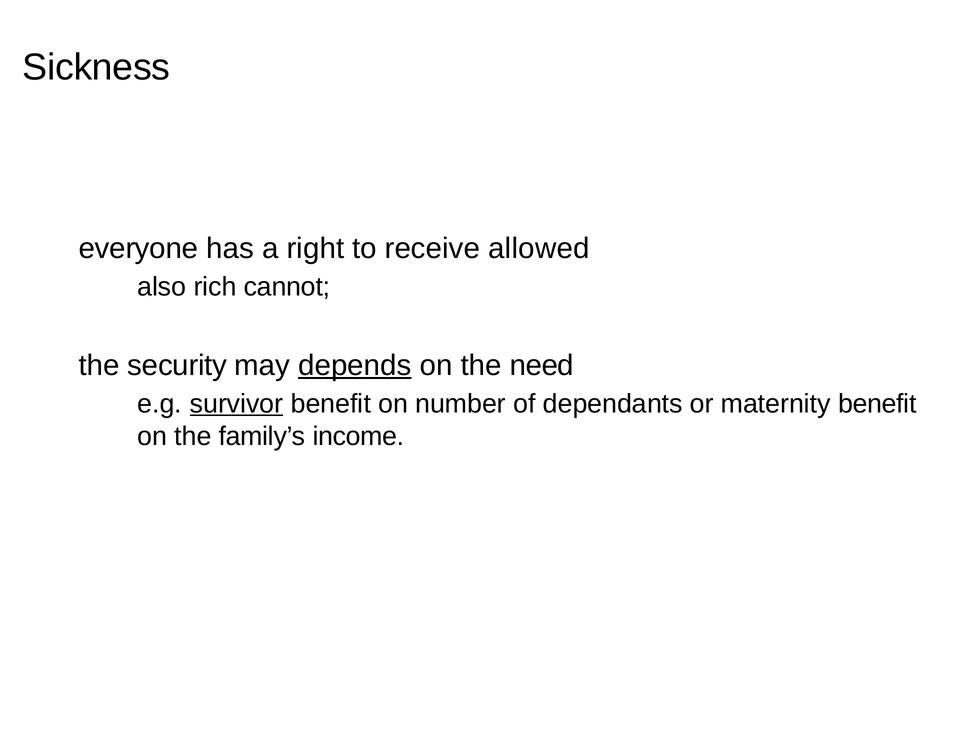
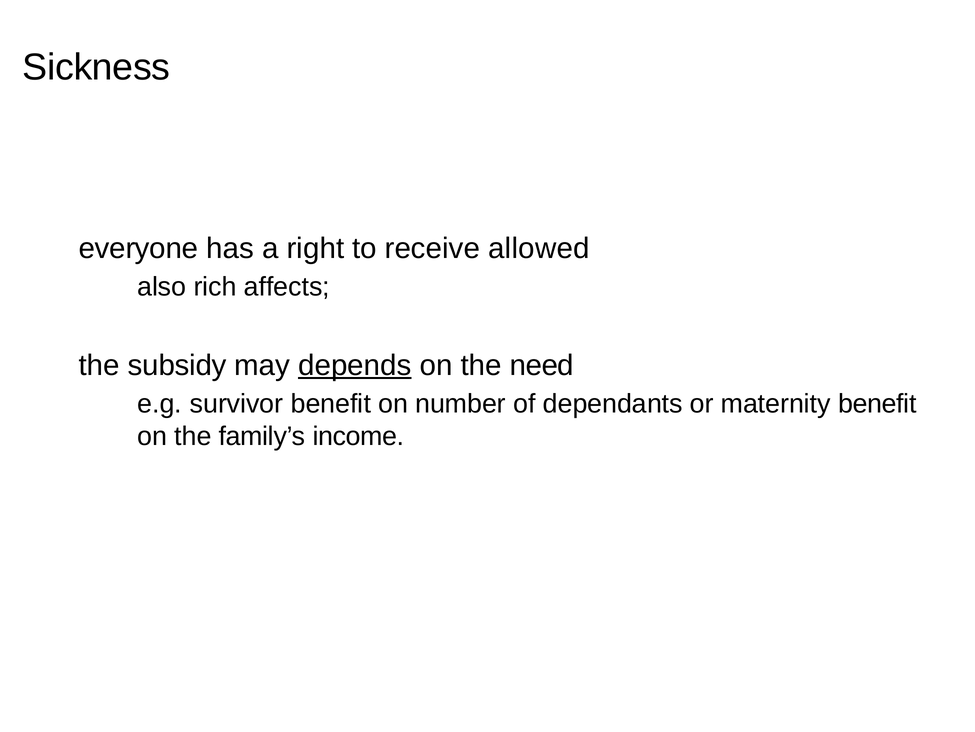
cannot: cannot -> affects
security: security -> subsidy
survivor underline: present -> none
